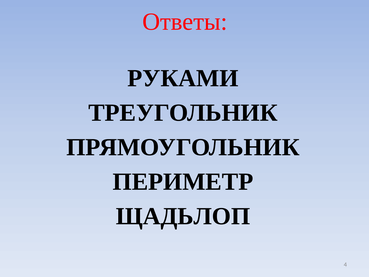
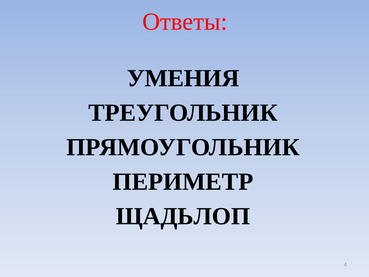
РУКАМИ: РУКАМИ -> УМЕНИЯ
